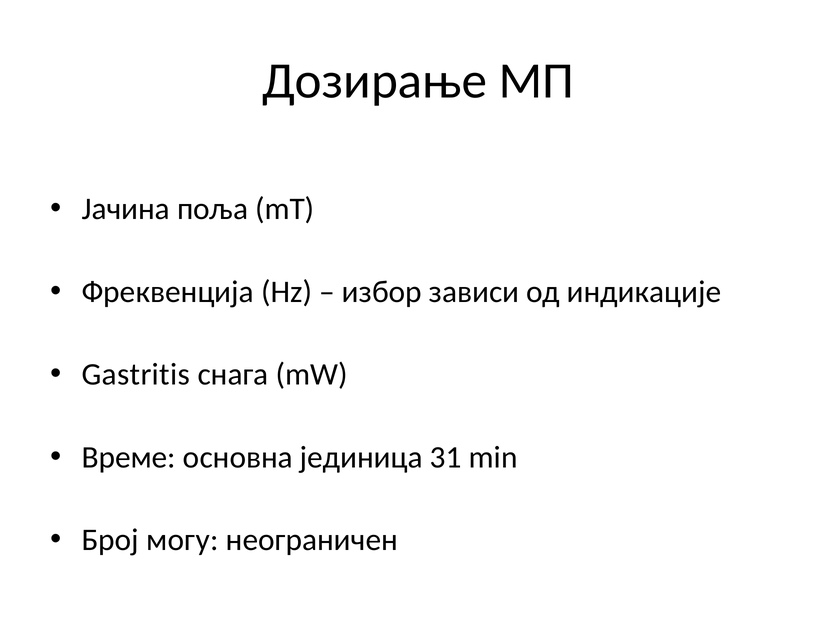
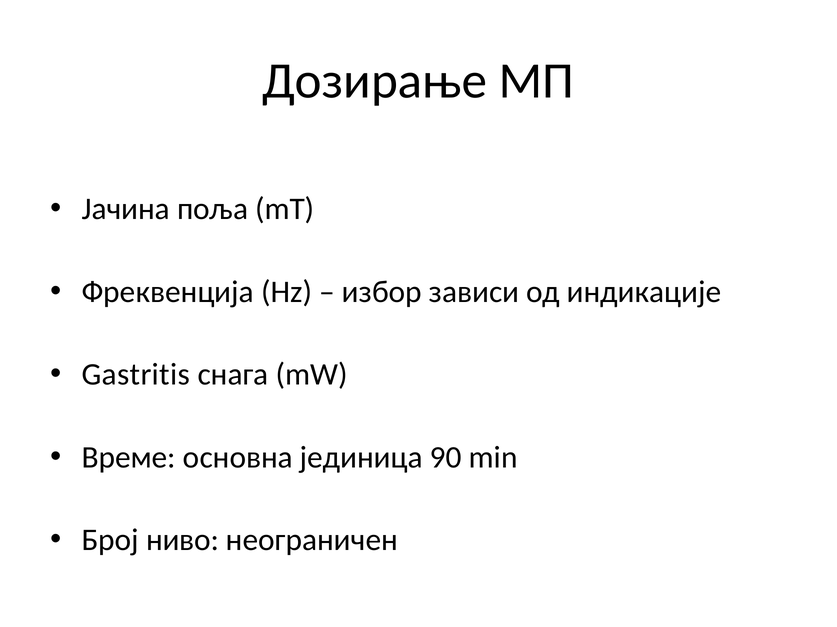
31: 31 -> 90
могу: могу -> ниво
